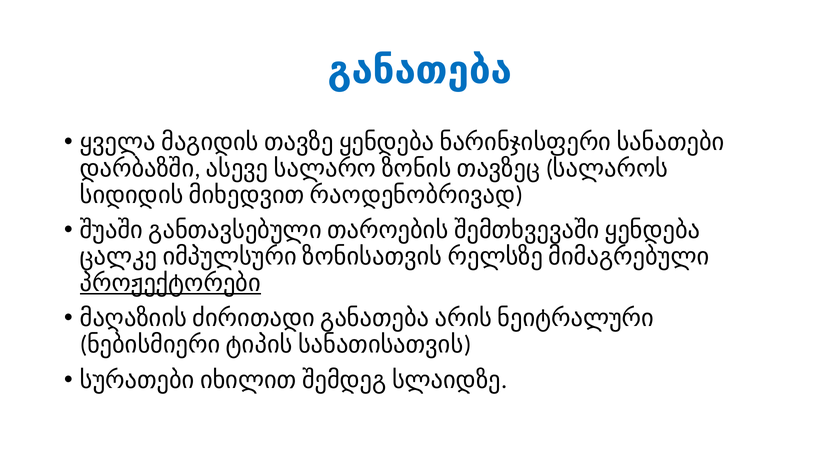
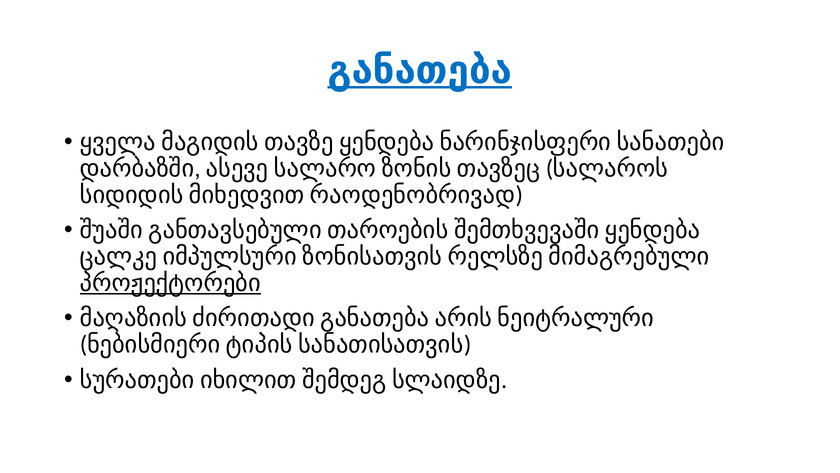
განათება underline: none -> present
